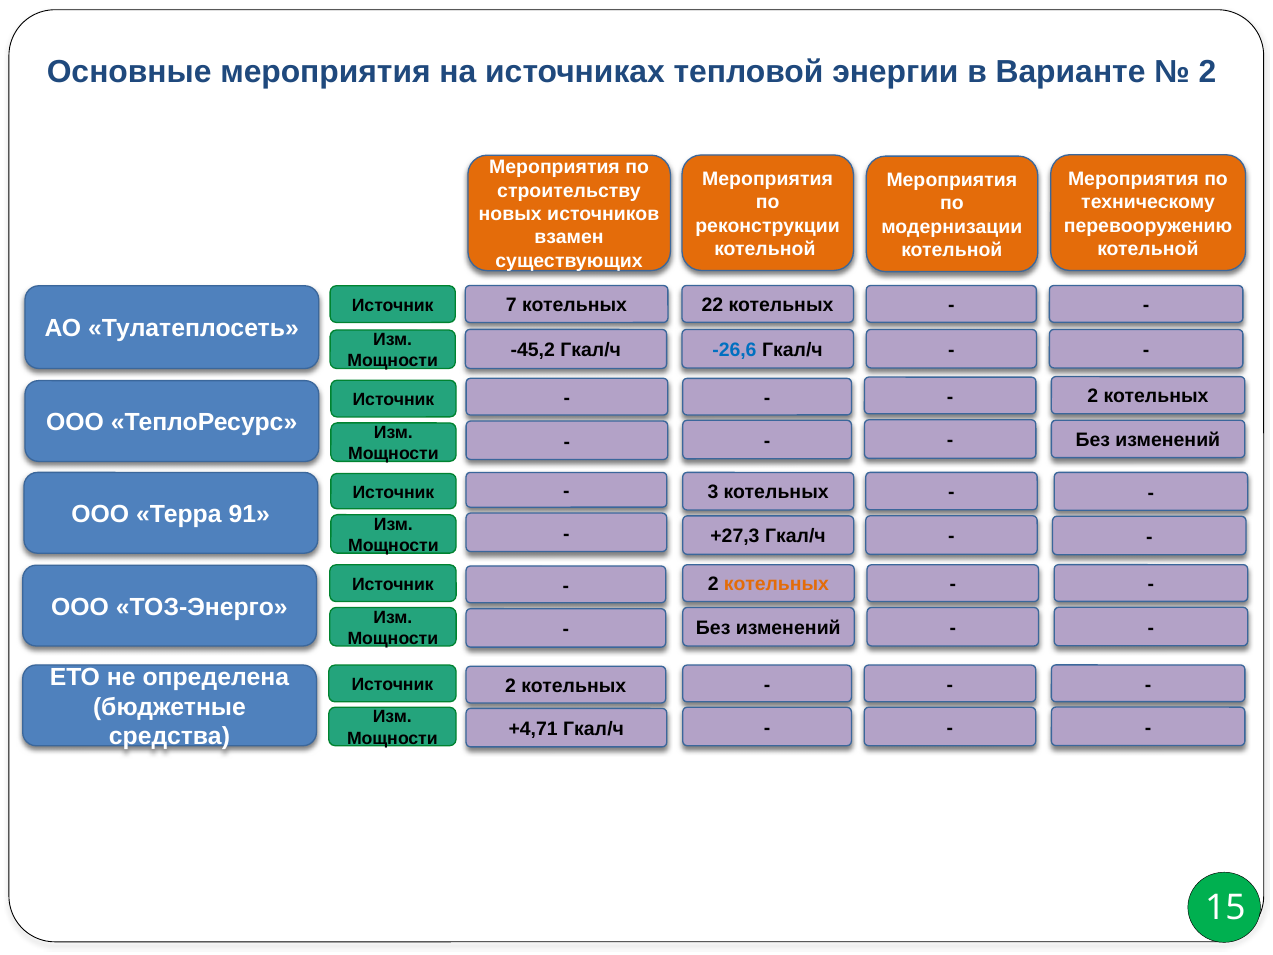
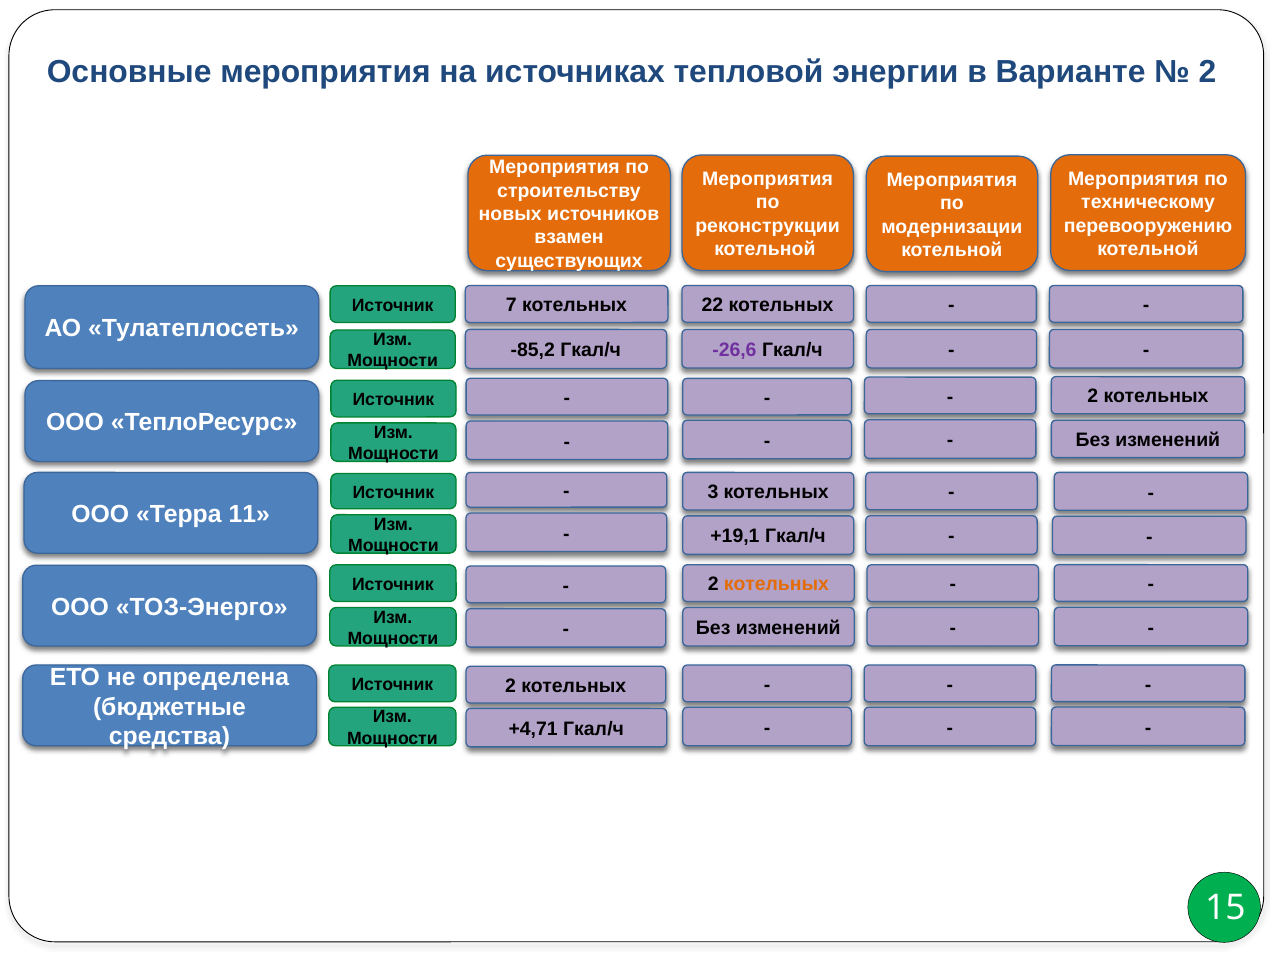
-26,6 colour: blue -> purple
-45,2: -45,2 -> -85,2
91: 91 -> 11
+27,3: +27,3 -> +19,1
